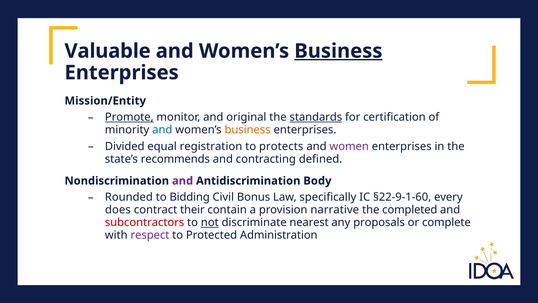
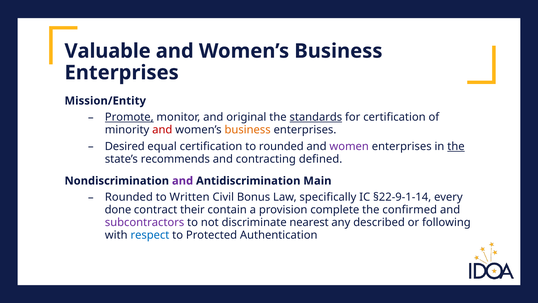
Business at (338, 51) underline: present -> none
and at (162, 130) colour: blue -> red
Divided: Divided -> Desired
equal registration: registration -> certification
to protects: protects -> rounded
the at (456, 146) underline: none -> present
Body: Body -> Main
Bidding: Bidding -> Written
§22-9-1-60: §22-9-1-60 -> §22-9-1-14
does: does -> done
narrative: narrative -> complete
completed: completed -> confirmed
subcontractors colour: red -> purple
not underline: present -> none
proposals: proposals -> described
complete: complete -> following
respect colour: purple -> blue
Administration: Administration -> Authentication
